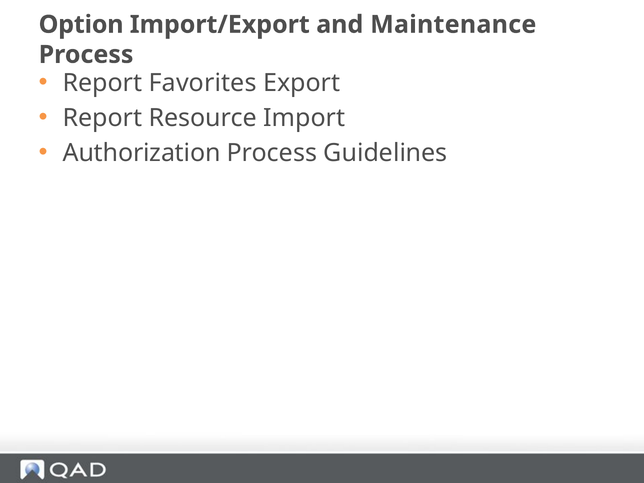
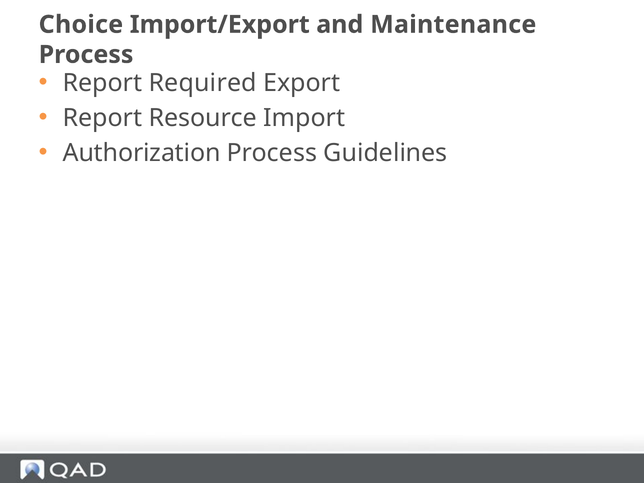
Option: Option -> Choice
Favorites: Favorites -> Required
